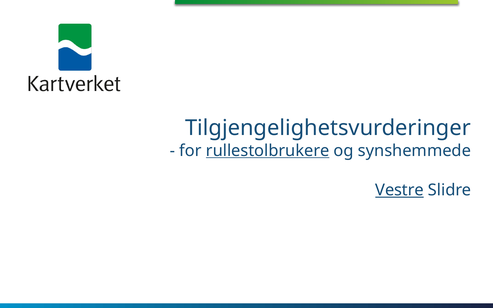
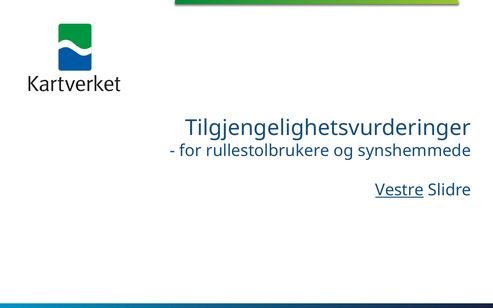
rullestolbrukere underline: present -> none
